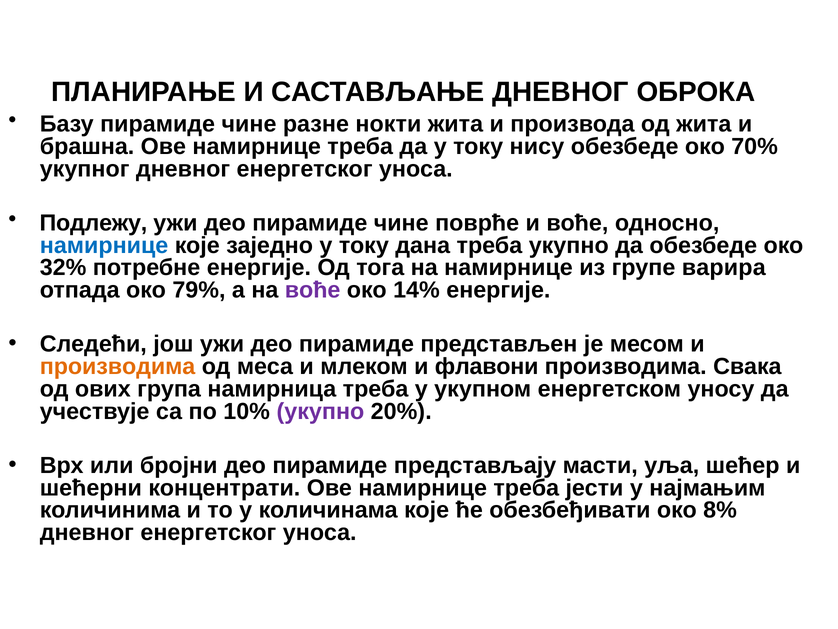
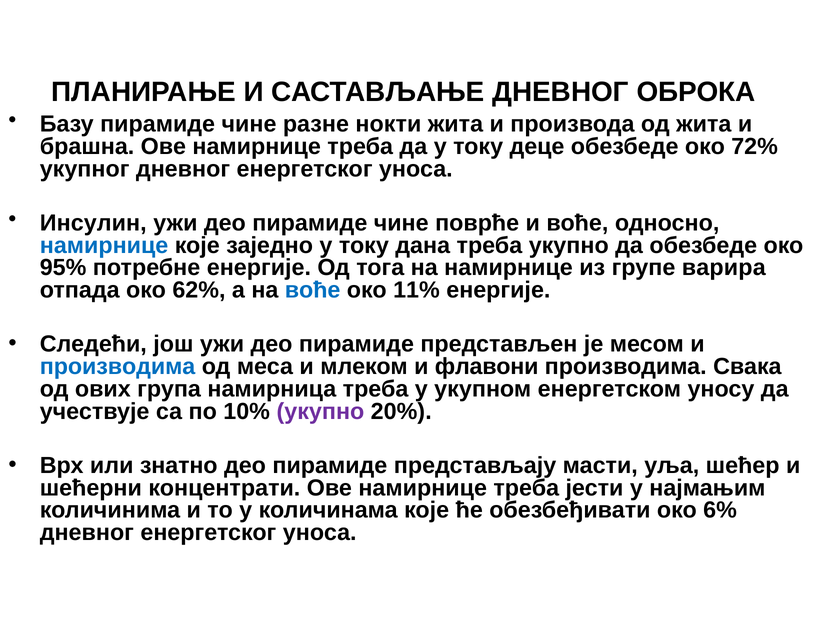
нису: нису -> деце
70%: 70% -> 72%
Подлежу: Подлежу -> Инсулин
32%: 32% -> 95%
79%: 79% -> 62%
воће at (313, 290) colour: purple -> blue
14%: 14% -> 11%
производима at (118, 366) colour: orange -> blue
бројни: бројни -> знатно
8%: 8% -> 6%
